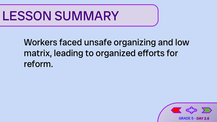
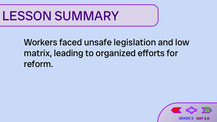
organizing: organizing -> legislation
